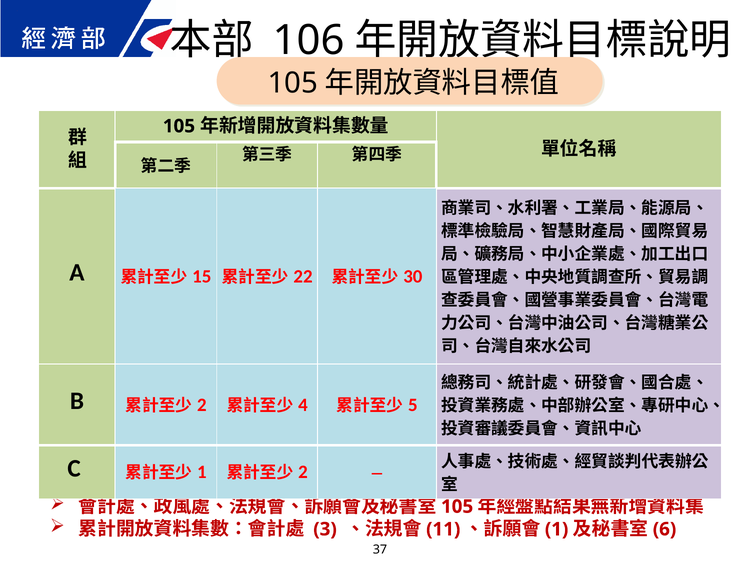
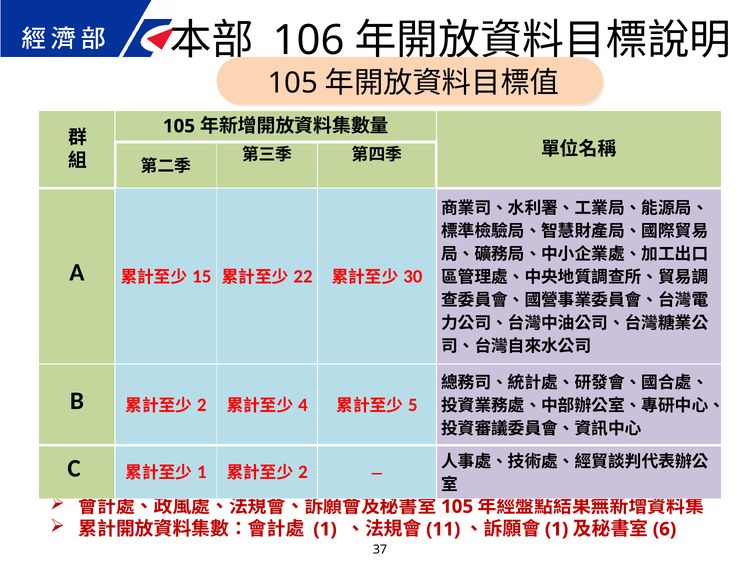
3 at (325, 530): 3 -> 1
